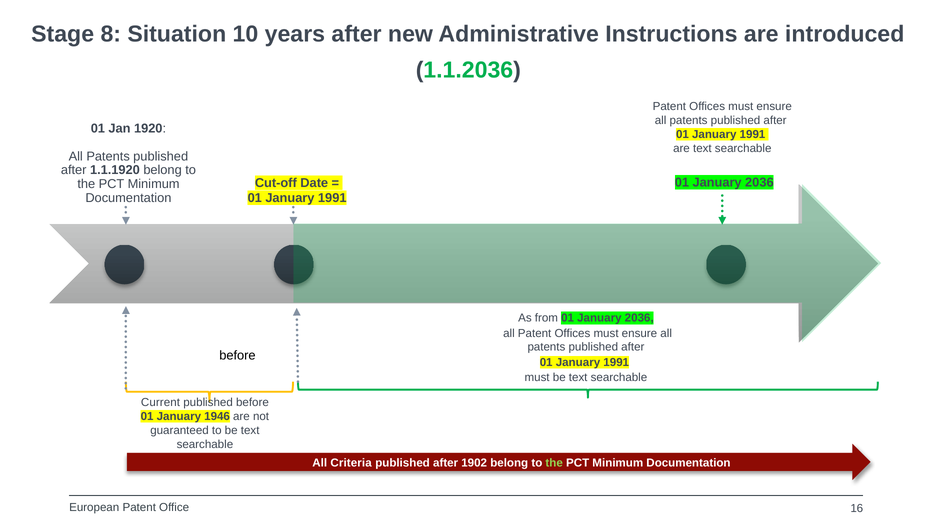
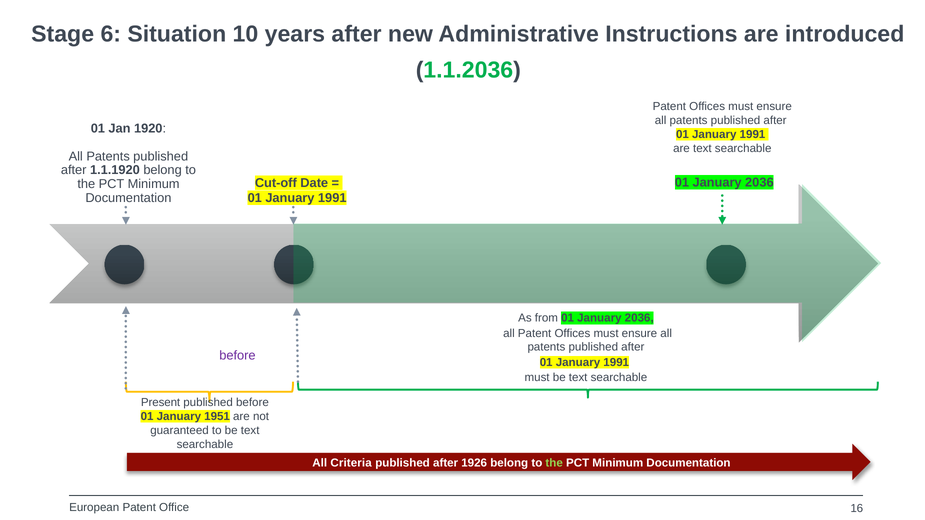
8: 8 -> 6
before at (237, 356) colour: black -> purple
Current: Current -> Present
1946: 1946 -> 1951
1902: 1902 -> 1926
